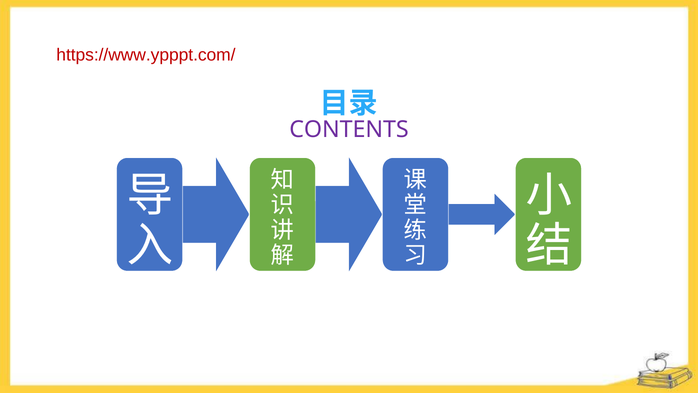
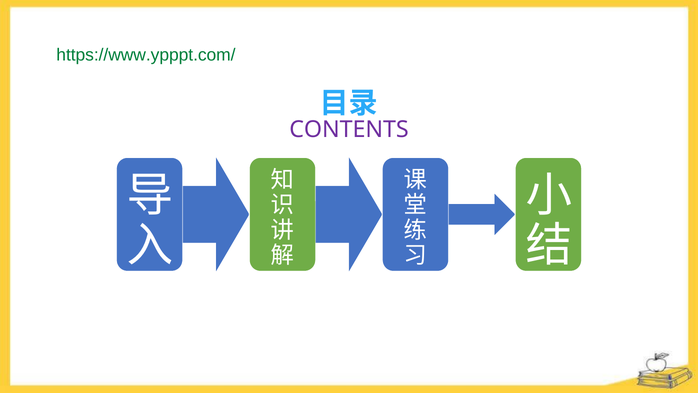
https://www.ypppt.com/ colour: red -> green
